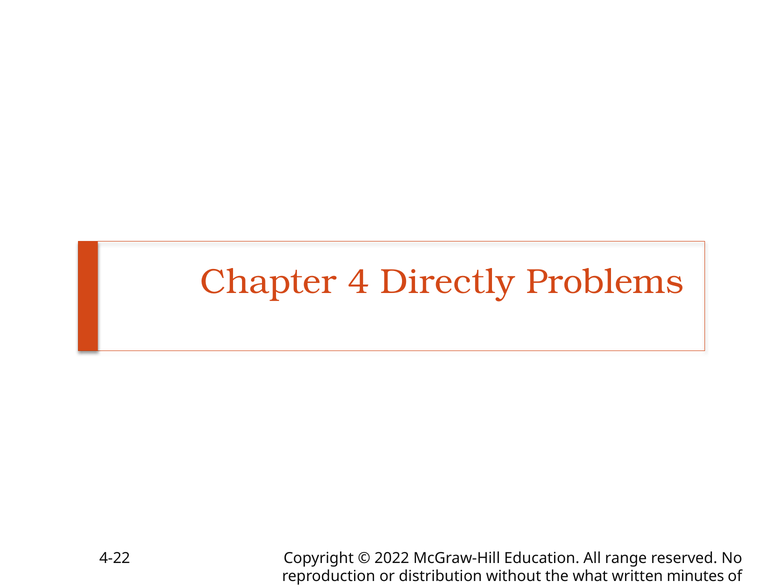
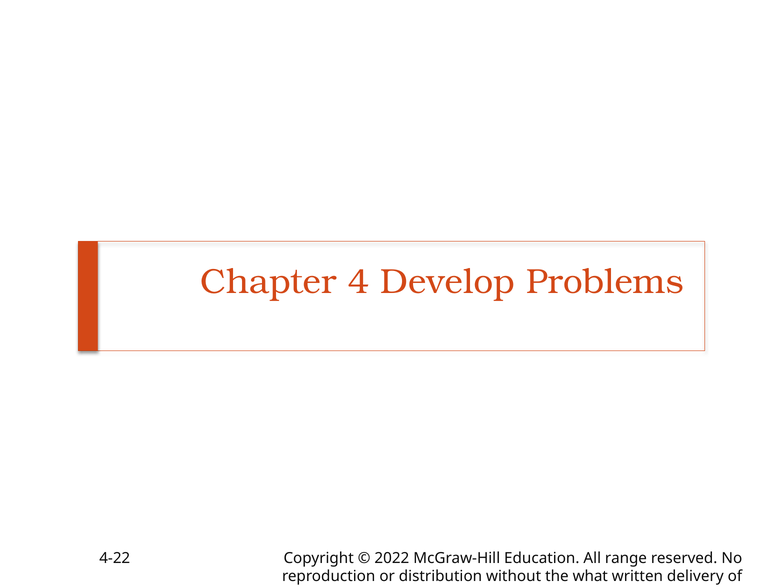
Directly: Directly -> Develop
minutes: minutes -> delivery
